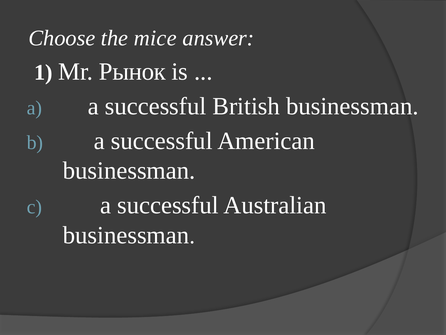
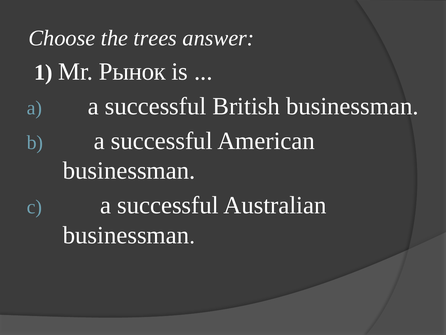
mice: mice -> trees
